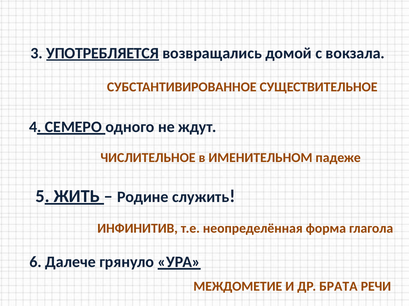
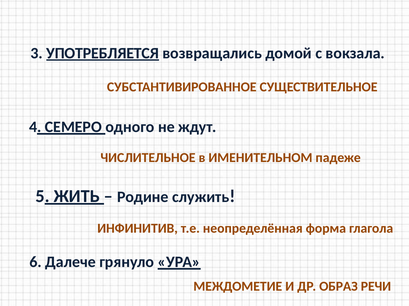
БРАТА: БРАТА -> ОБРАЗ
